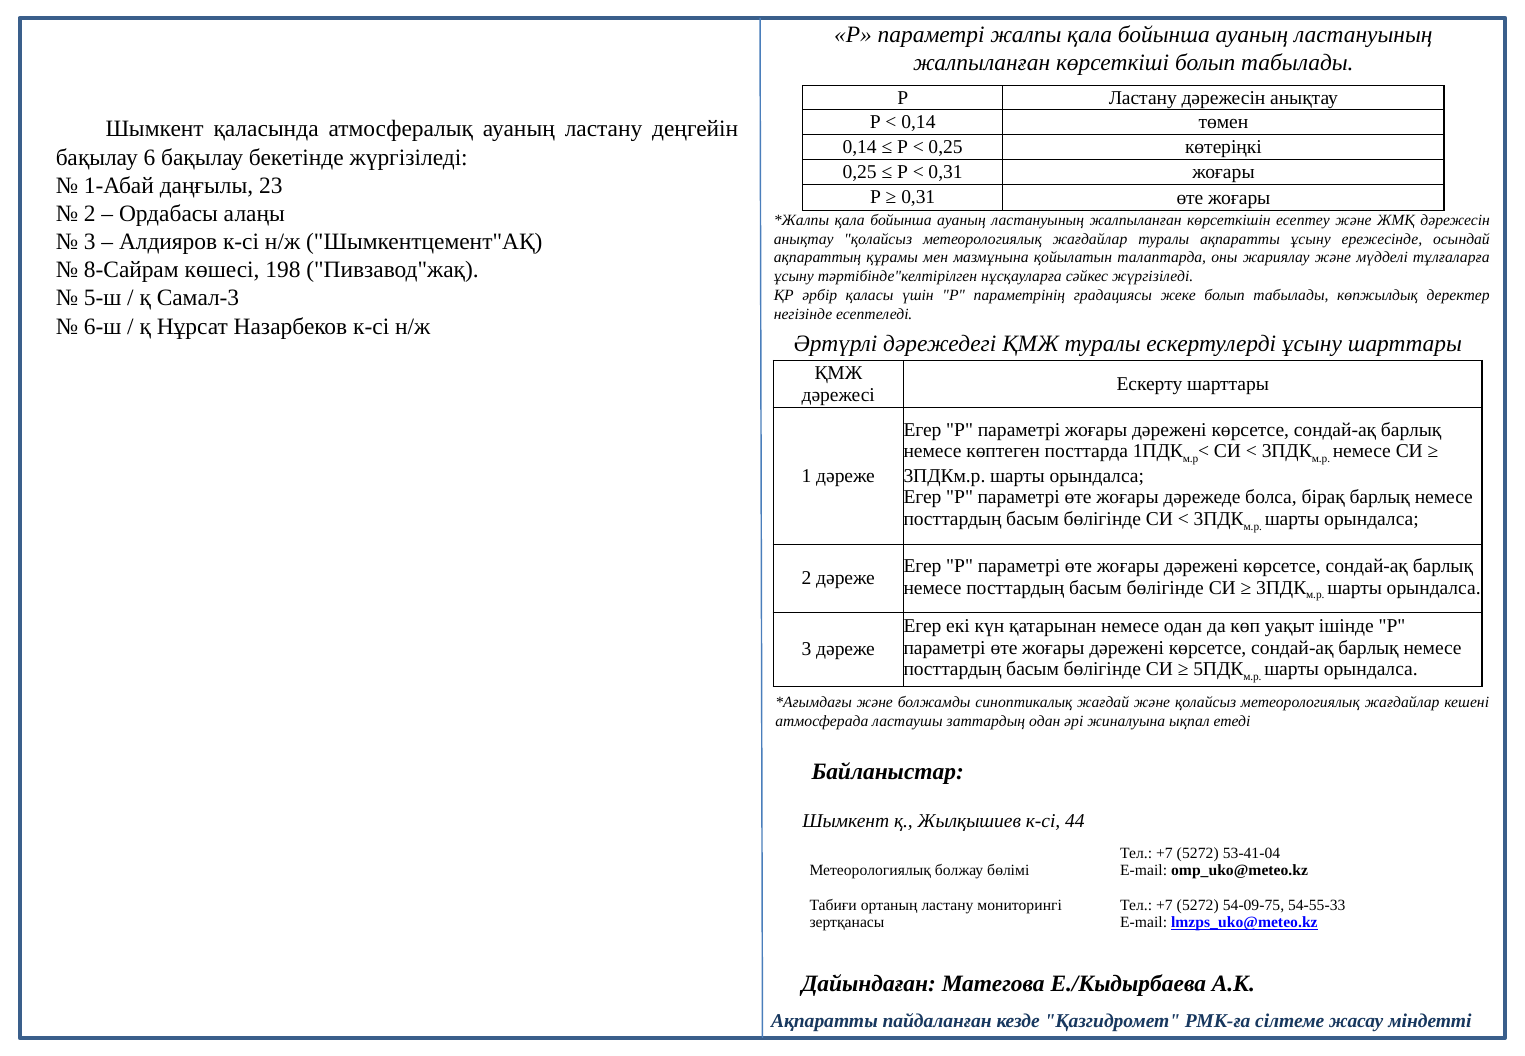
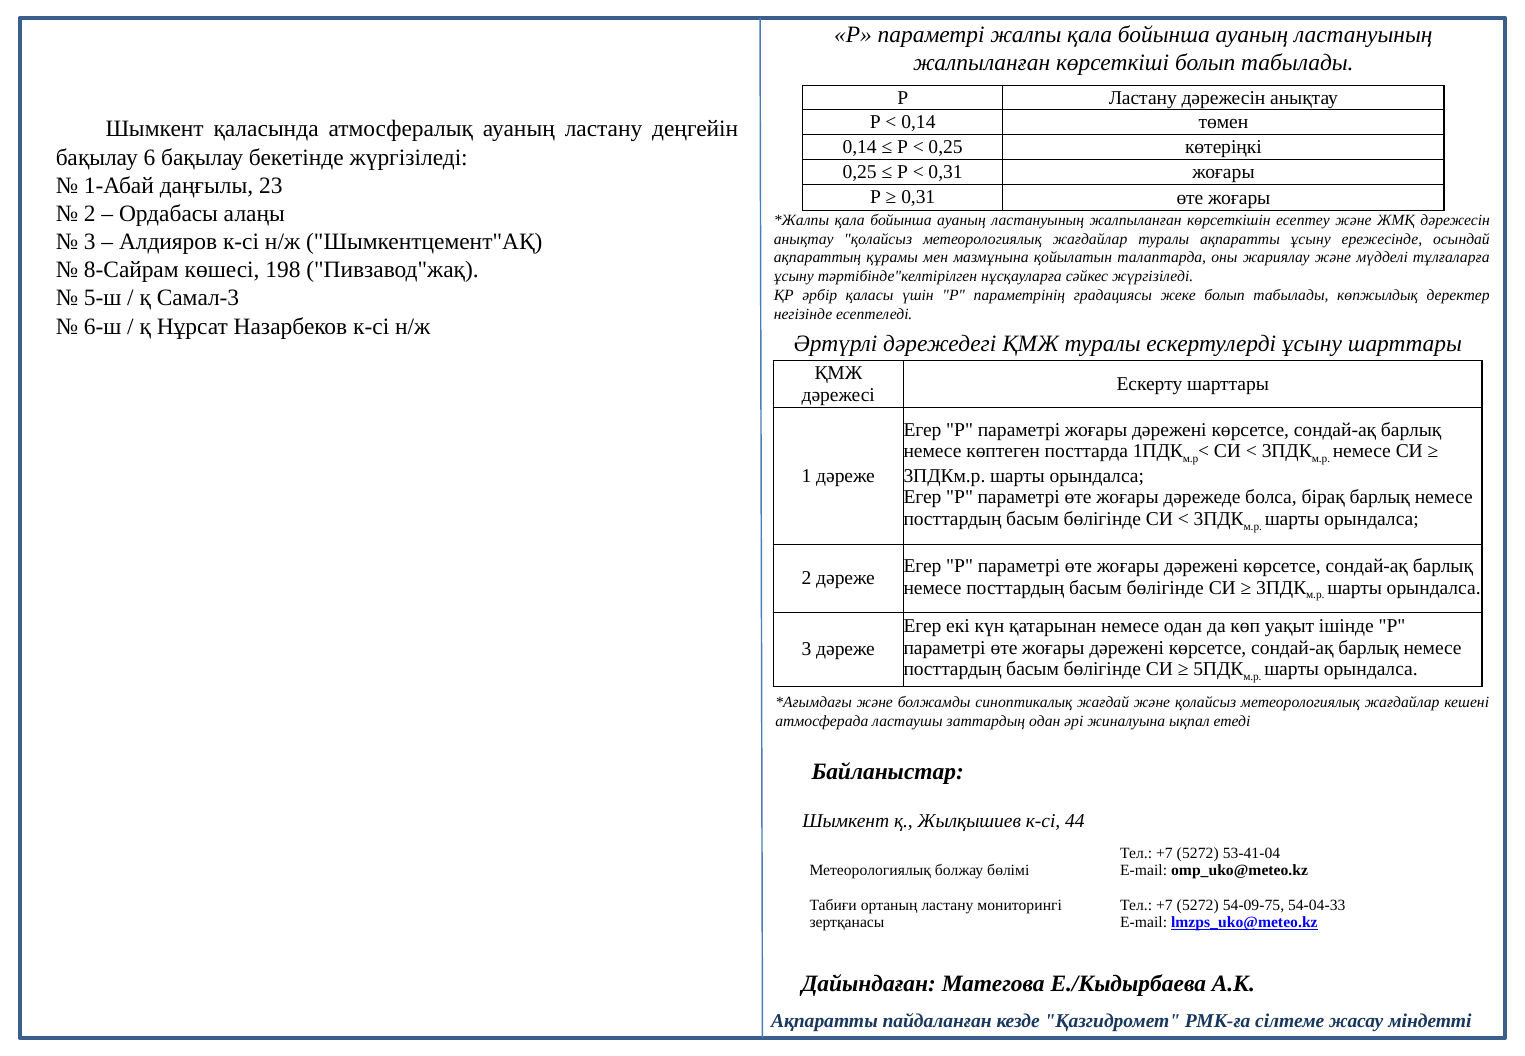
54-55-33: 54-55-33 -> 54-04-33
